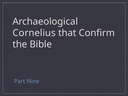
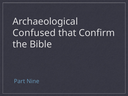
Cornelius: Cornelius -> Confused
